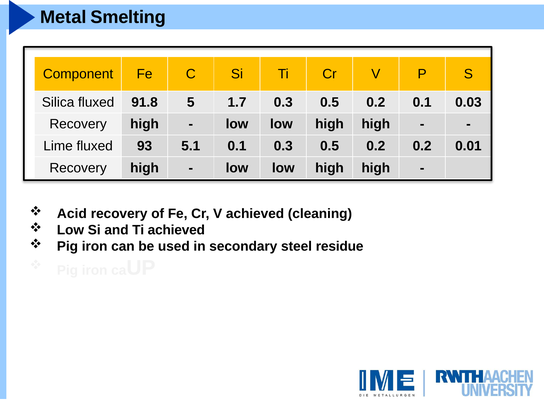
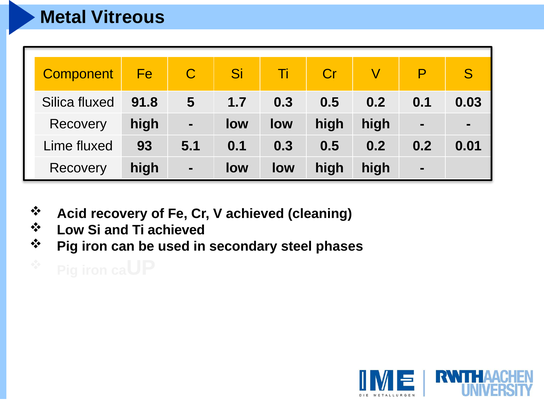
Smelting: Smelting -> Vitreous
residue: residue -> phases
